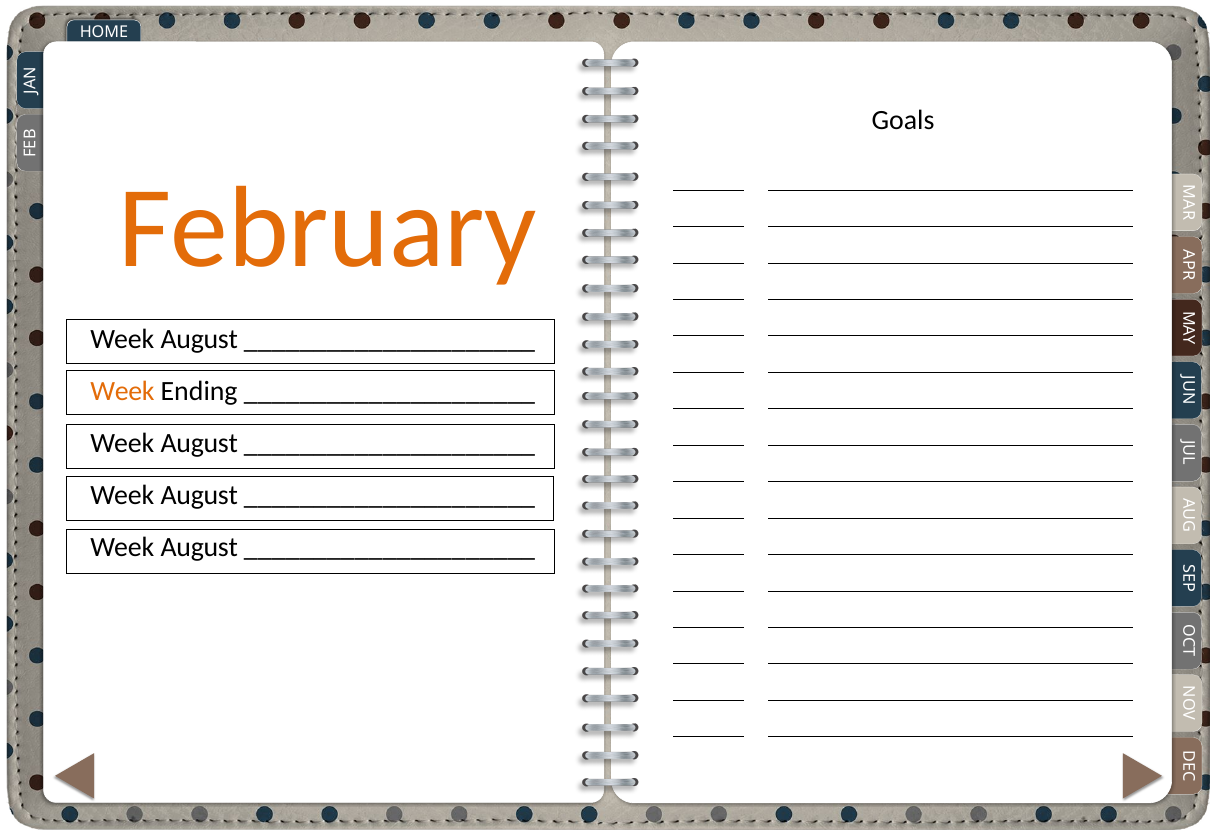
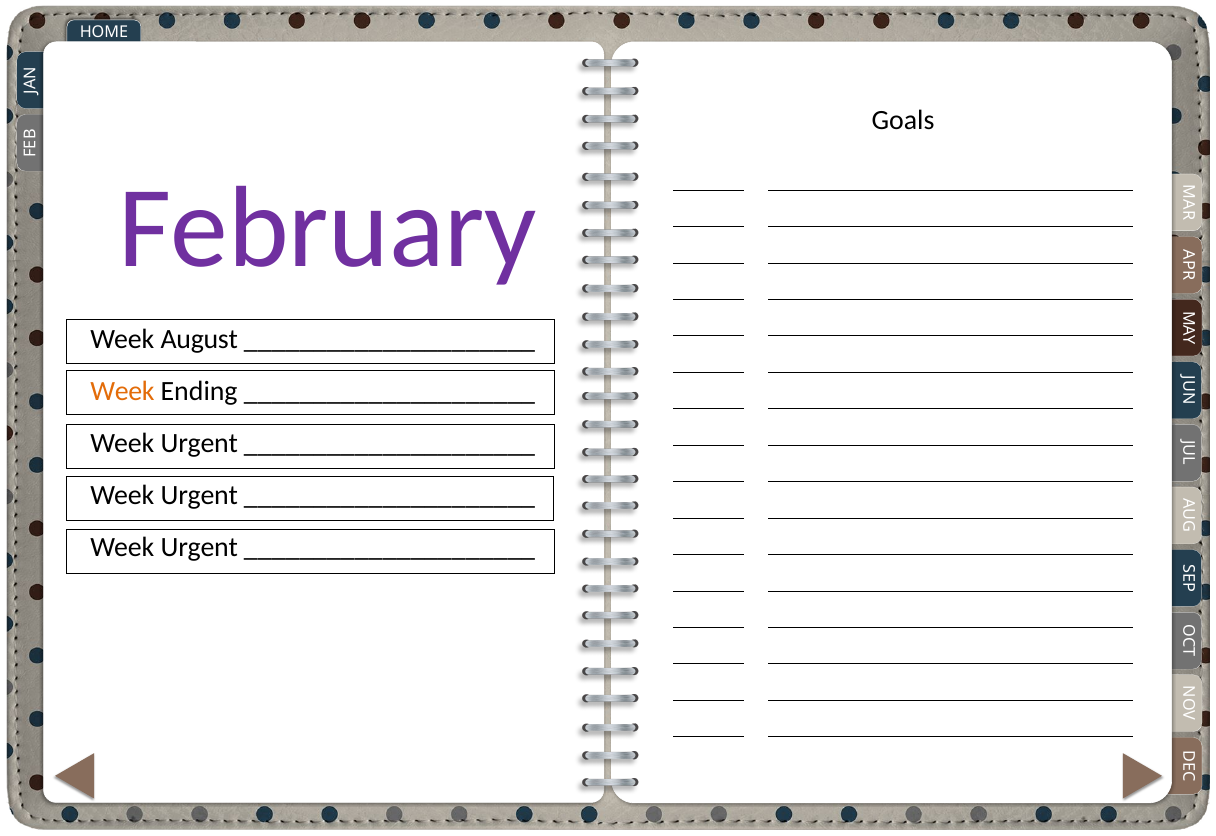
February colour: orange -> purple
August at (199, 443): August -> Urgent
August at (199, 495): August -> Urgent
August at (199, 547): August -> Urgent
